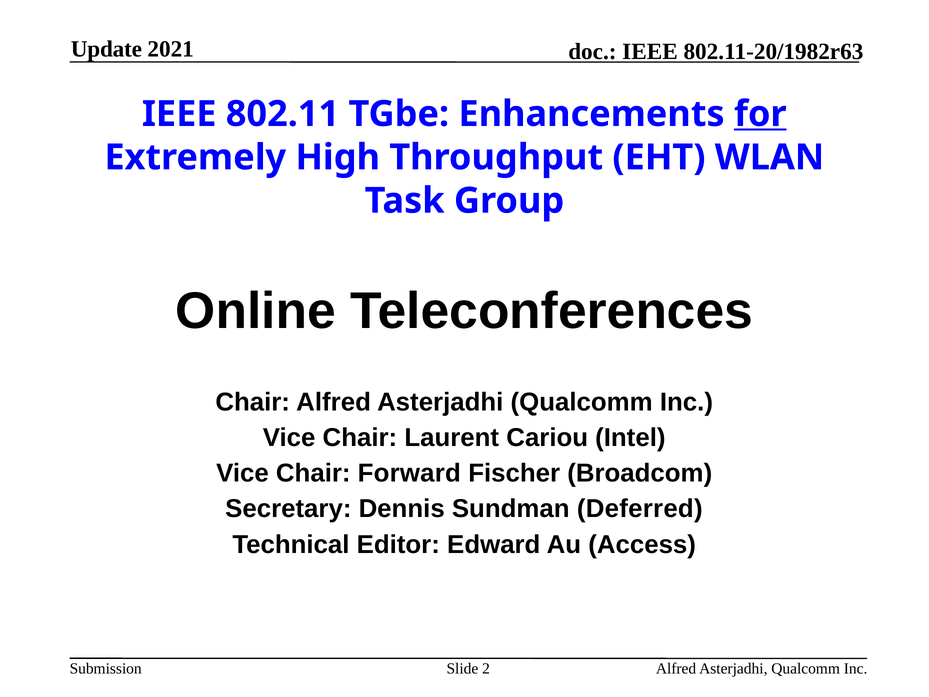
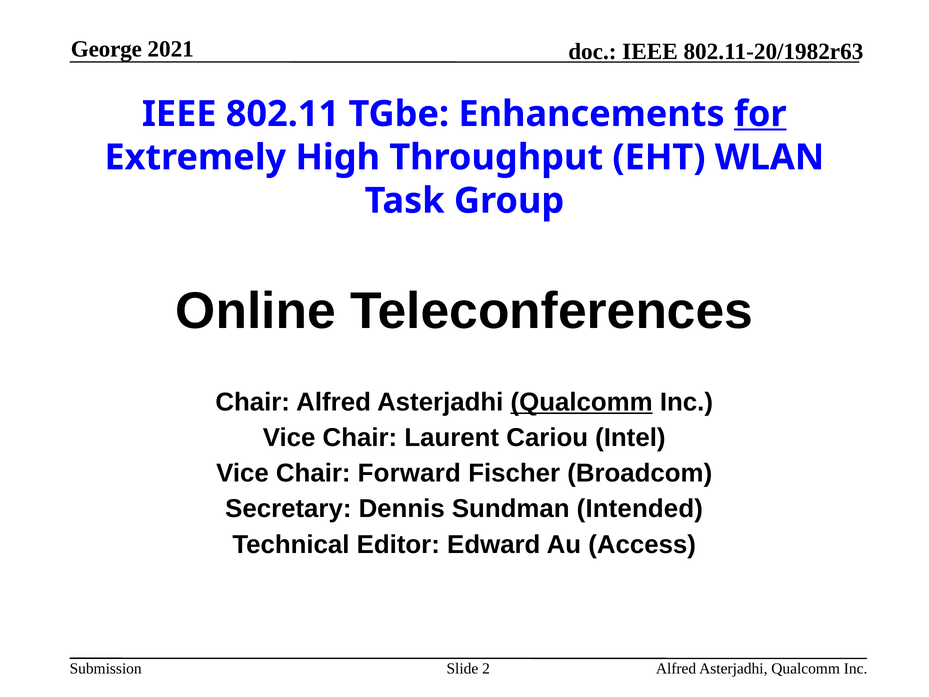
Update: Update -> George
Qualcomm at (582, 402) underline: none -> present
Deferred: Deferred -> Intended
